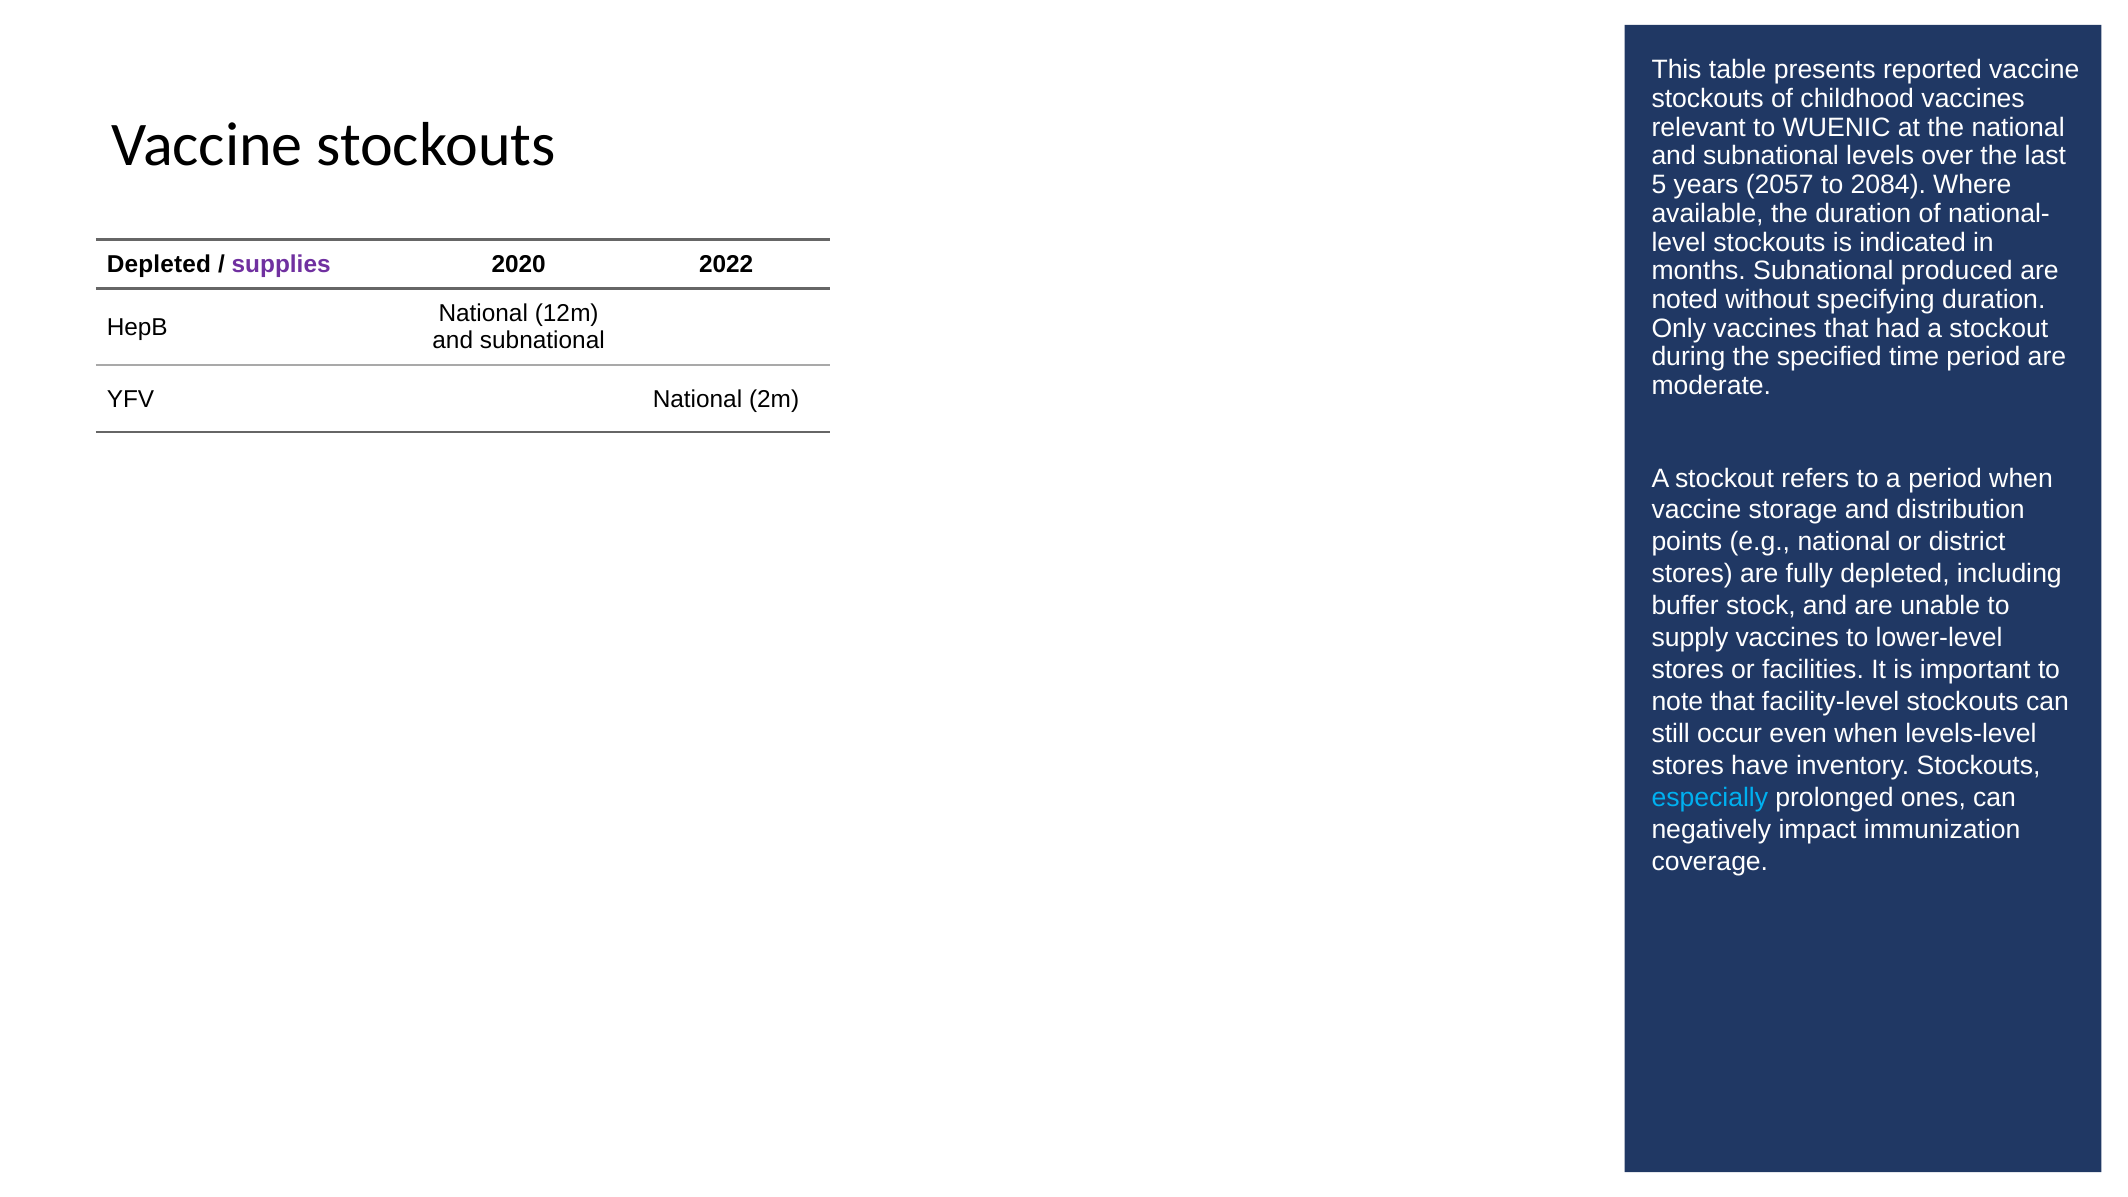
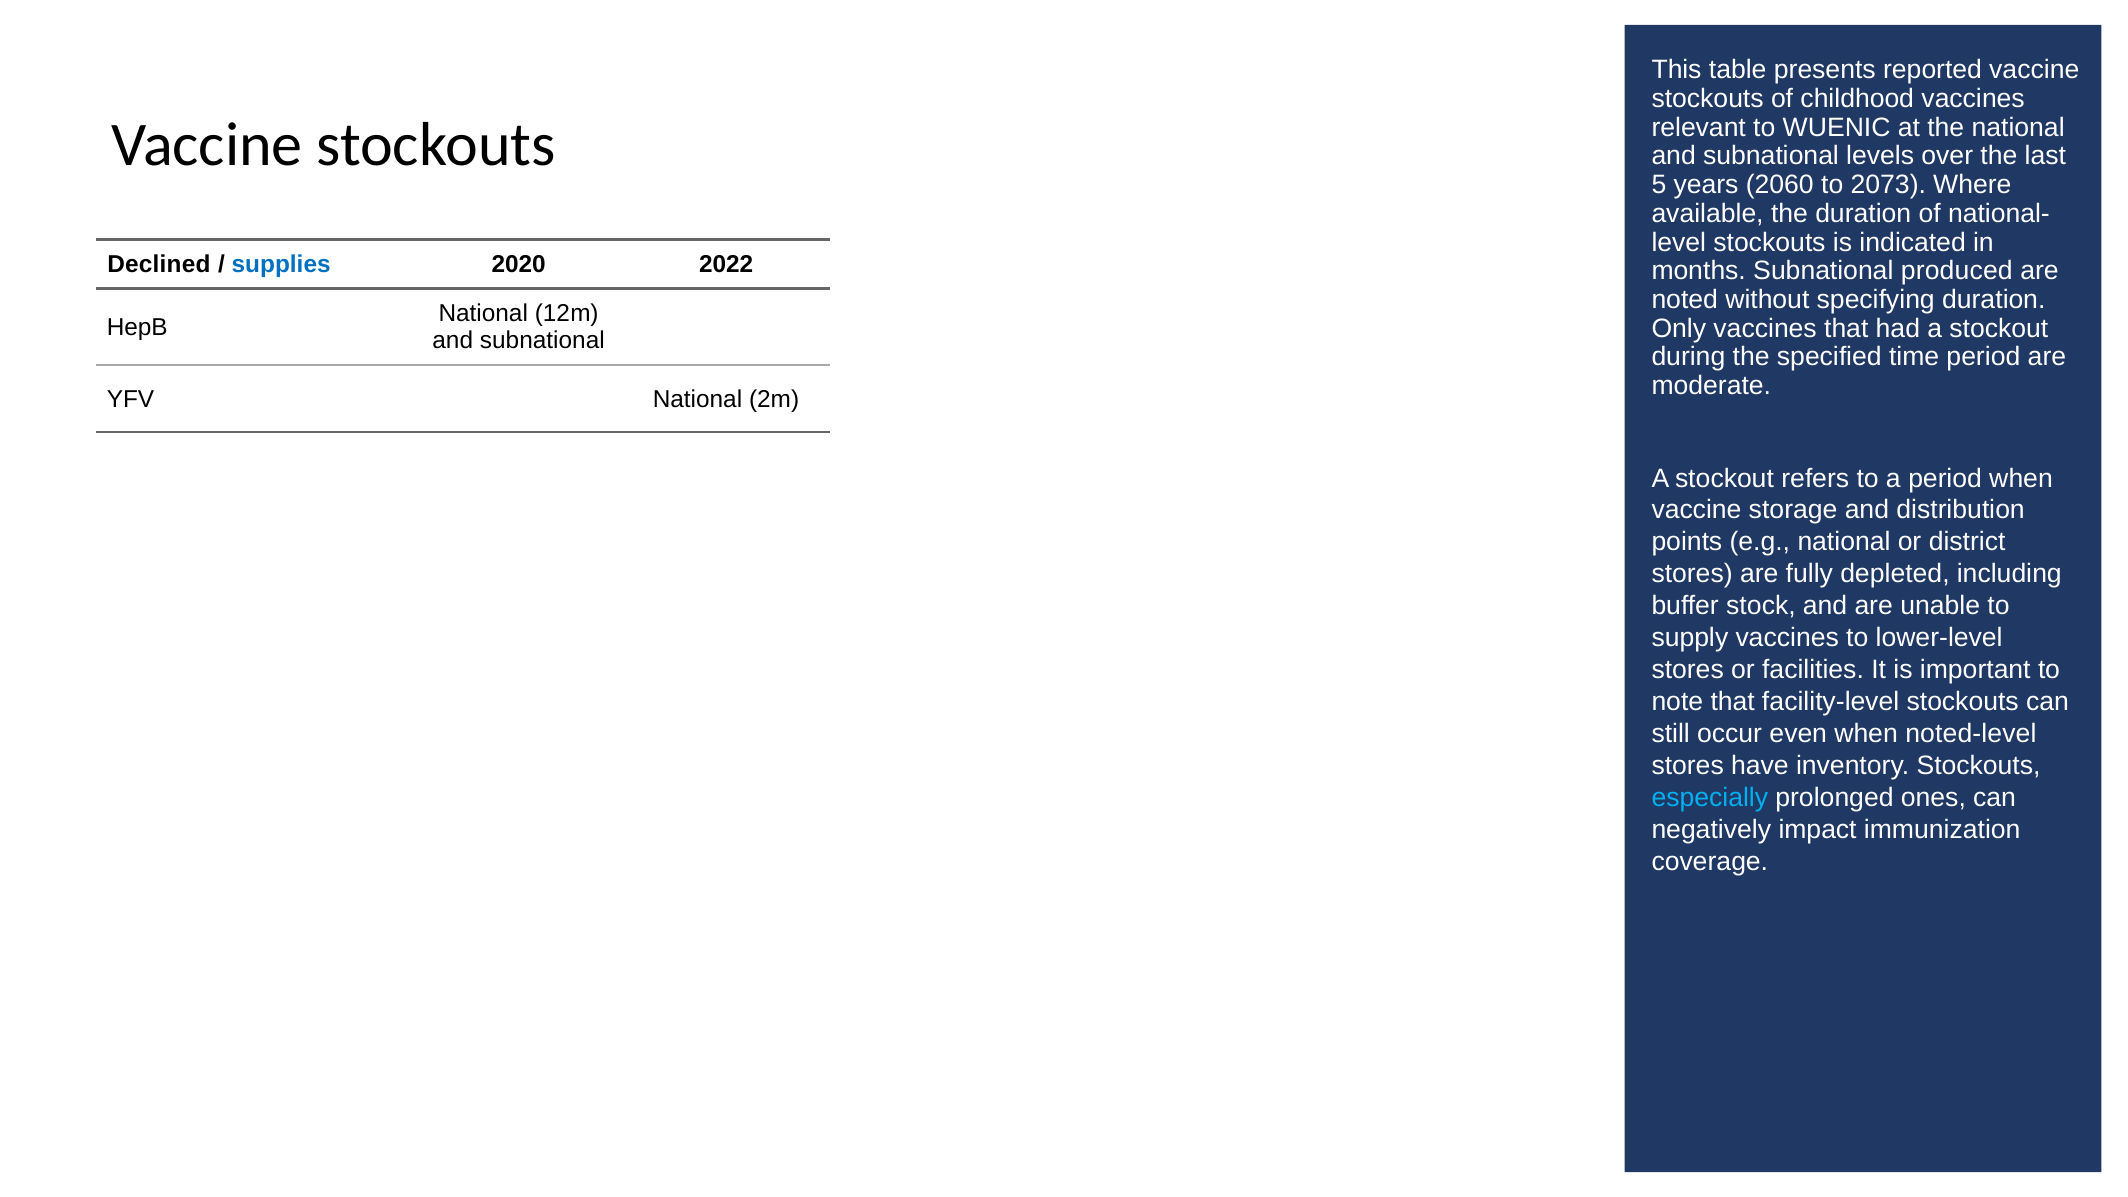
2057: 2057 -> 2060
2084: 2084 -> 2073
Depleted at (159, 264): Depleted -> Declined
supplies colour: purple -> blue
levels-level: levels-level -> noted-level
